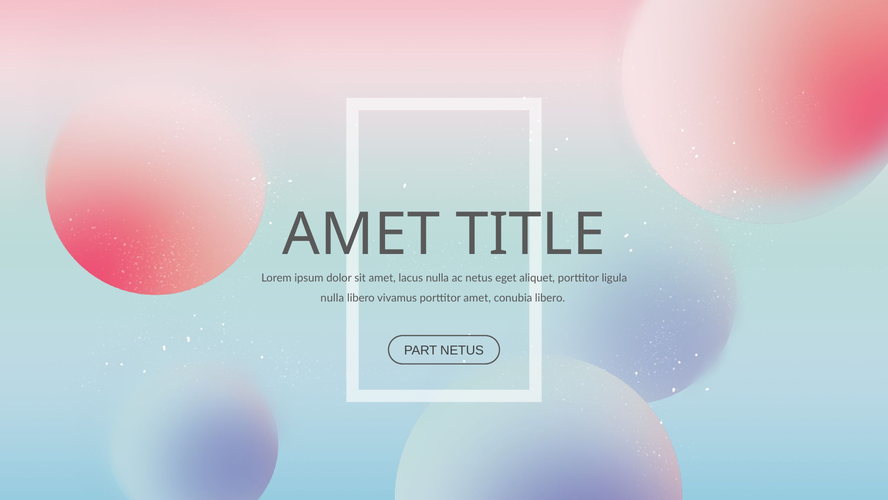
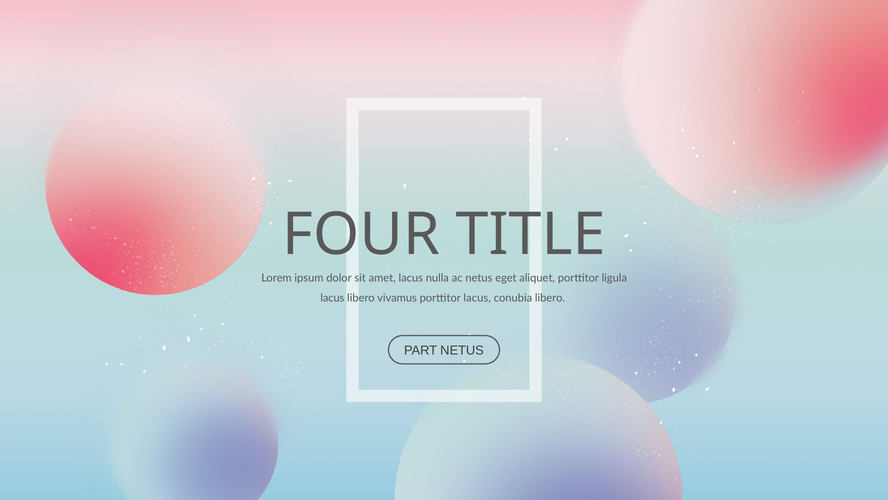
AMET at (361, 234): AMET -> FOUR
nulla at (332, 298): nulla -> lacus
porttitor amet: amet -> lacus
